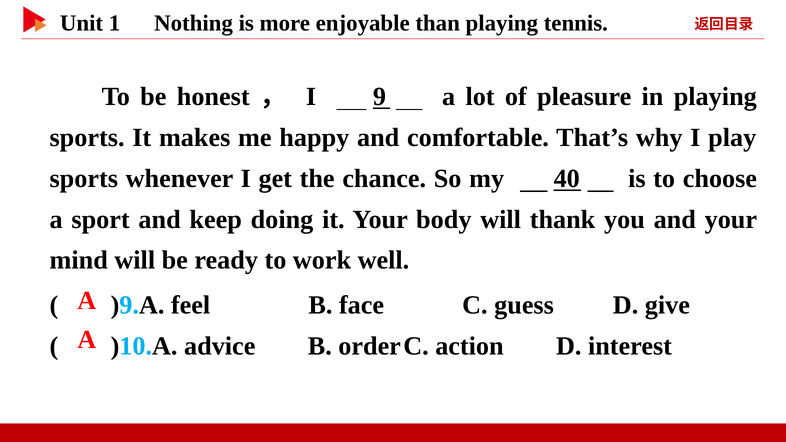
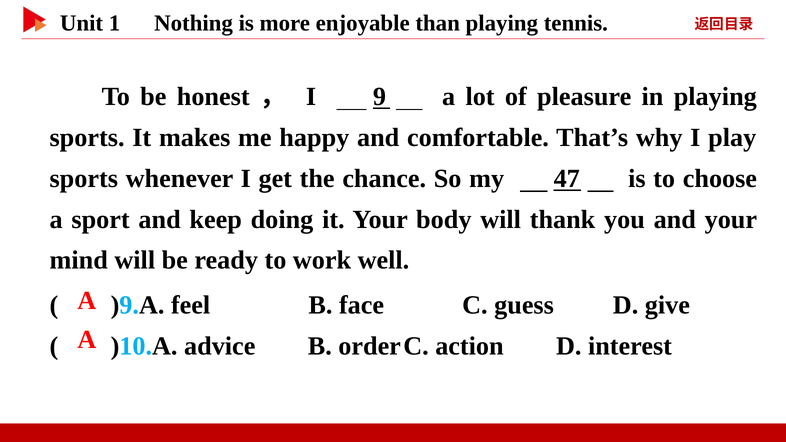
40: 40 -> 47
